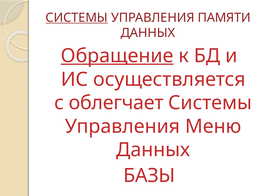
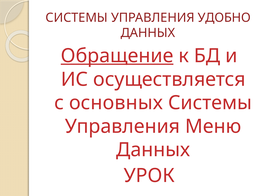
СИСТЕМЫ at (77, 18) underline: present -> none
ПАМЯТИ: ПАМЯТИ -> УДОБНО
облегчает: облегчает -> основных
БАЗЫ: БАЗЫ -> УРОК
